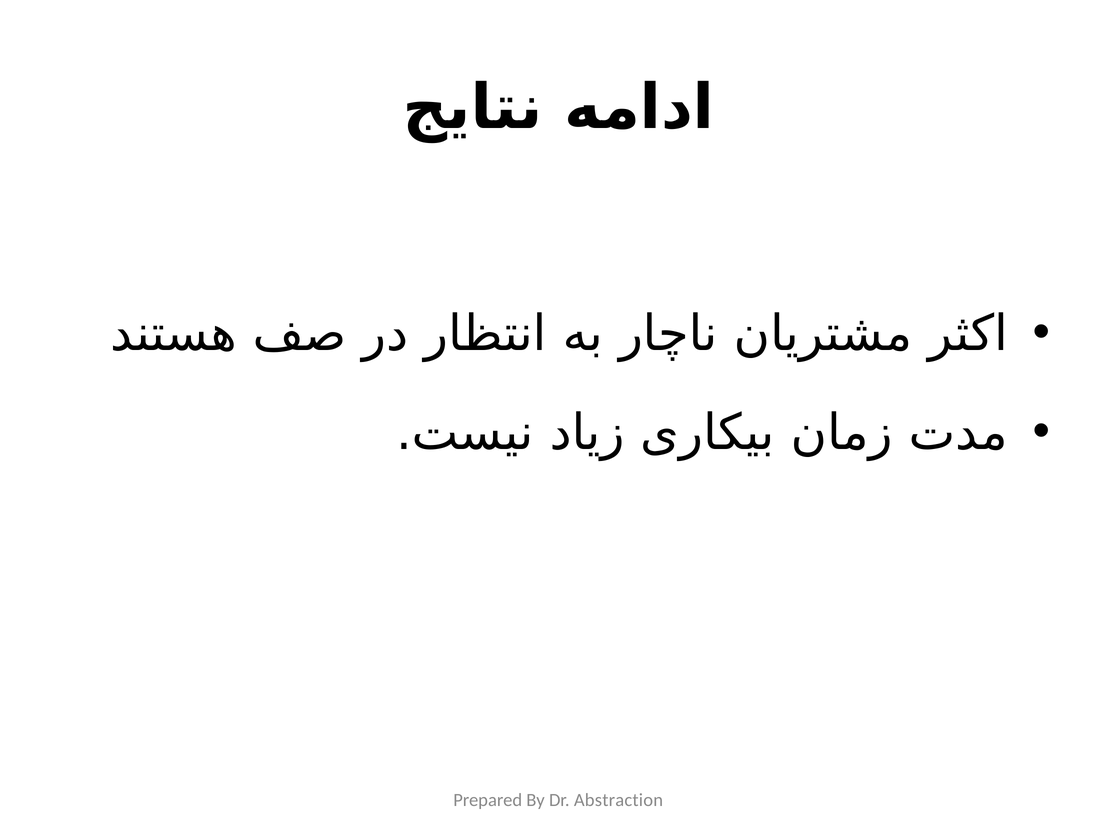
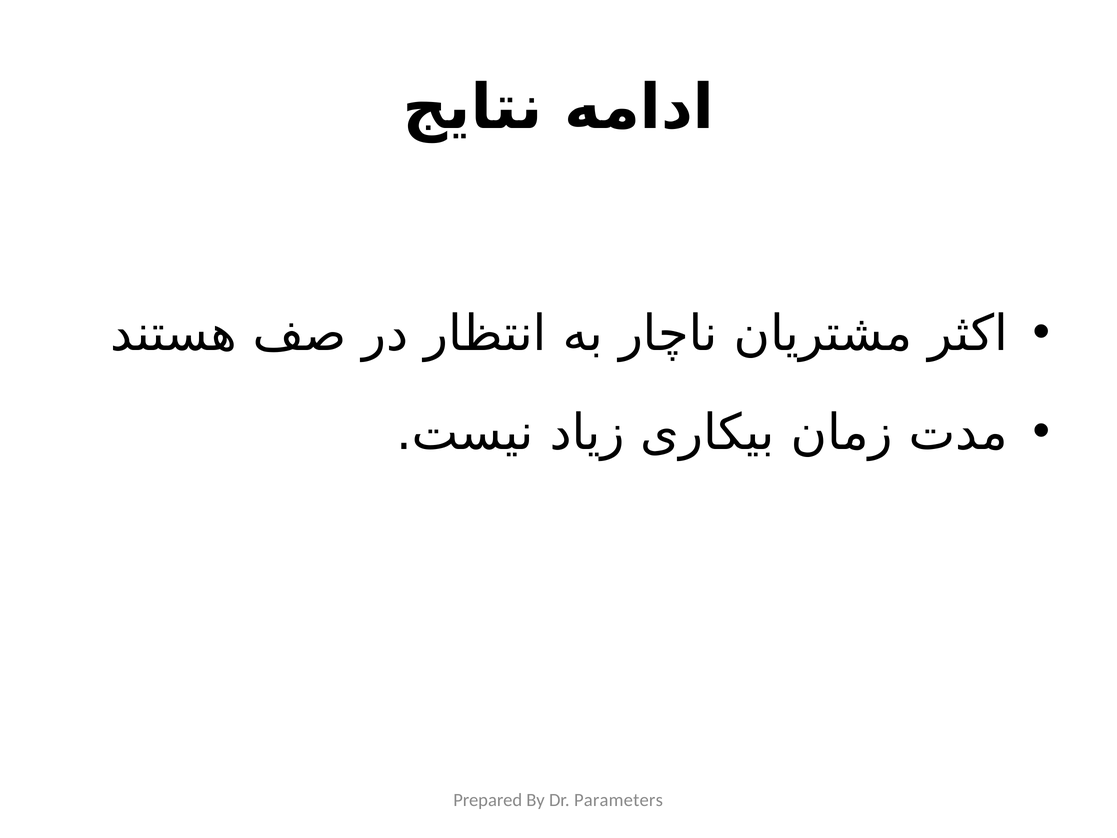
Abstraction: Abstraction -> Parameters
